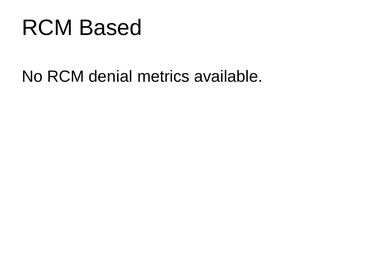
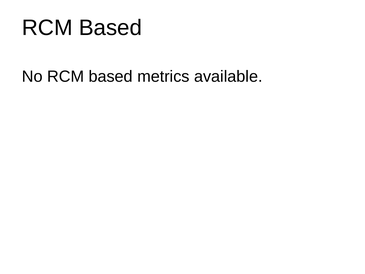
No RCM denial: denial -> based
